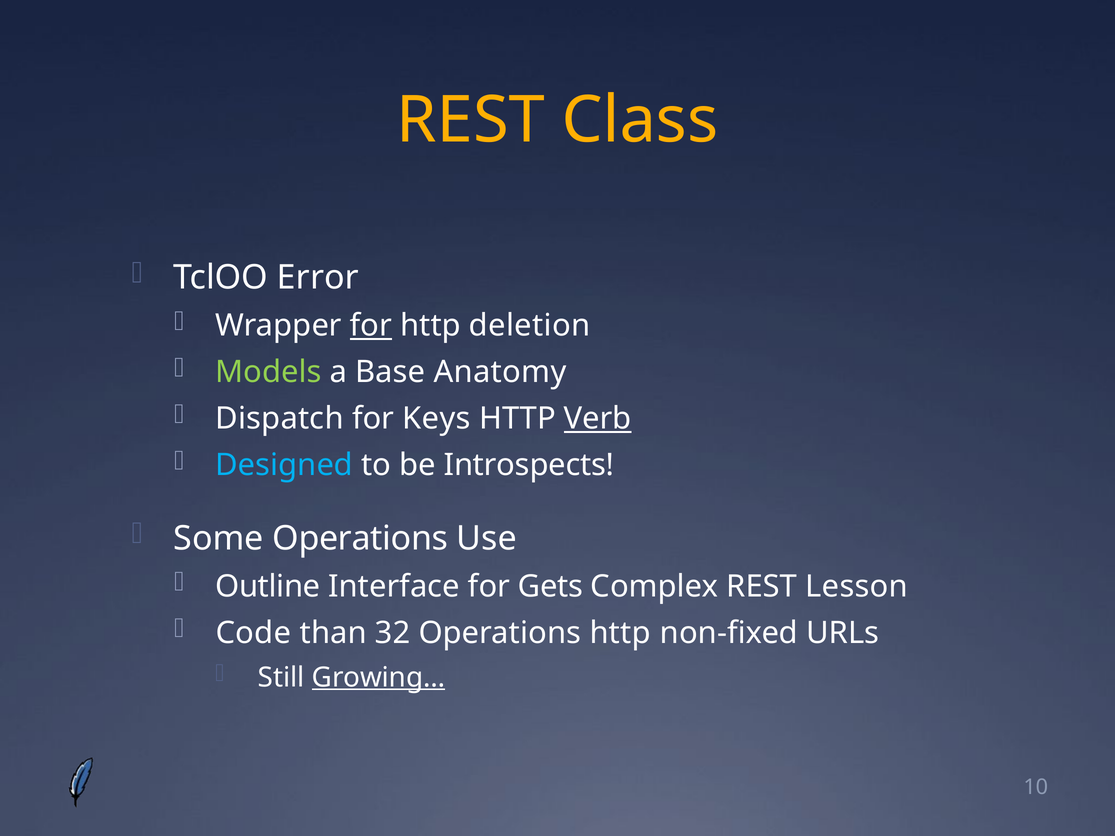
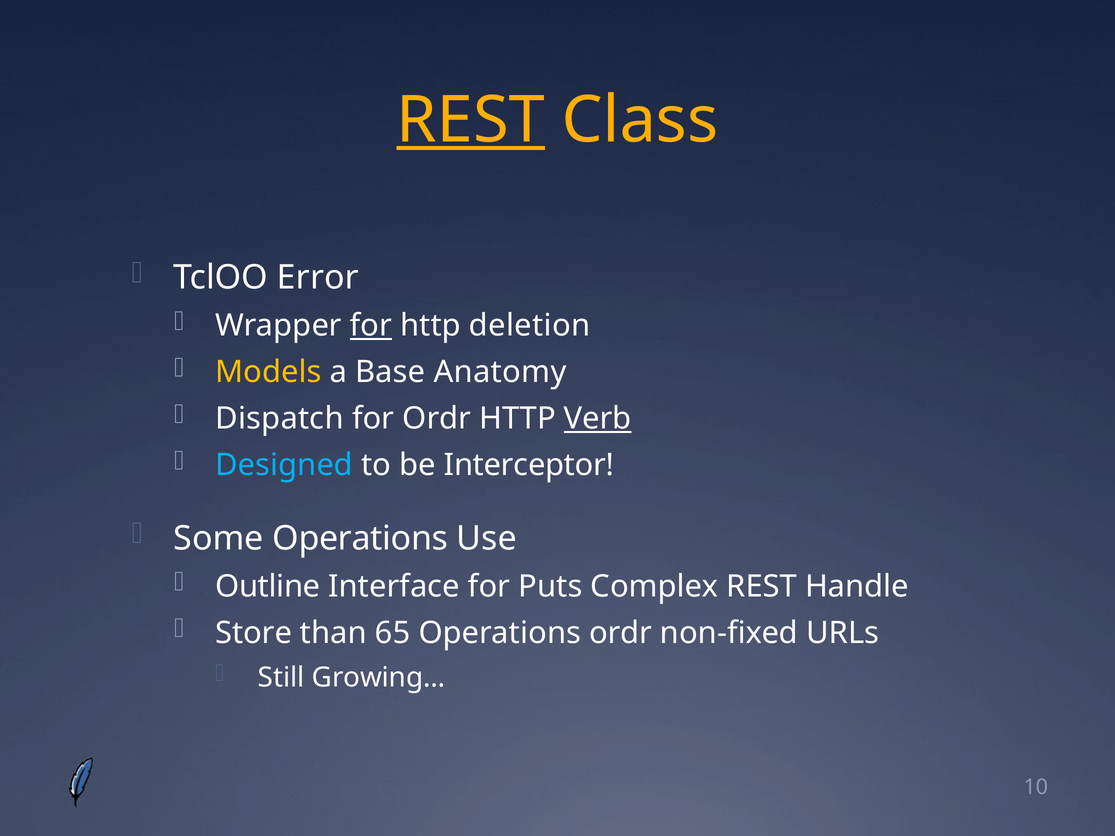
REST at (471, 120) underline: none -> present
Models colour: light green -> yellow
for Keys: Keys -> Ordr
Introspects: Introspects -> Interceptor
Gets: Gets -> Puts
Lesson: Lesson -> Handle
Code: Code -> Store
32: 32 -> 65
Operations http: http -> ordr
Growing… underline: present -> none
